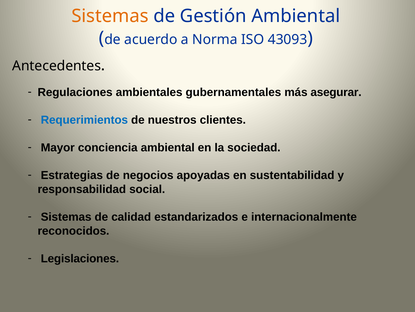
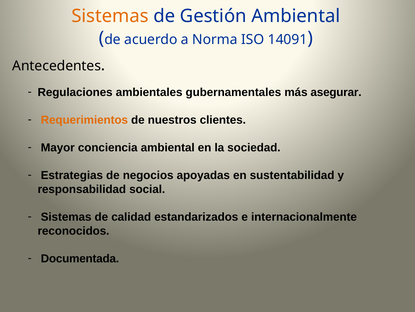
43093: 43093 -> 14091
Requerimientos colour: blue -> orange
Legislaciones: Legislaciones -> Documentada
